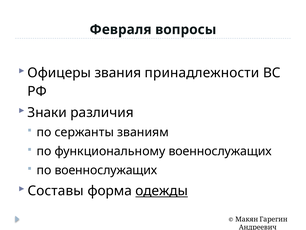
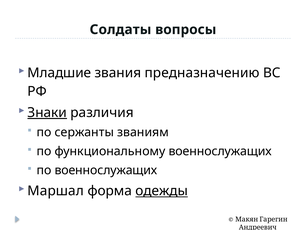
Февраля: Февраля -> Солдаты
Офицеры: Офицеры -> Младшие
принадлежности: принадлежности -> предназначению
Знаки underline: none -> present
Составы: Составы -> Маршал
